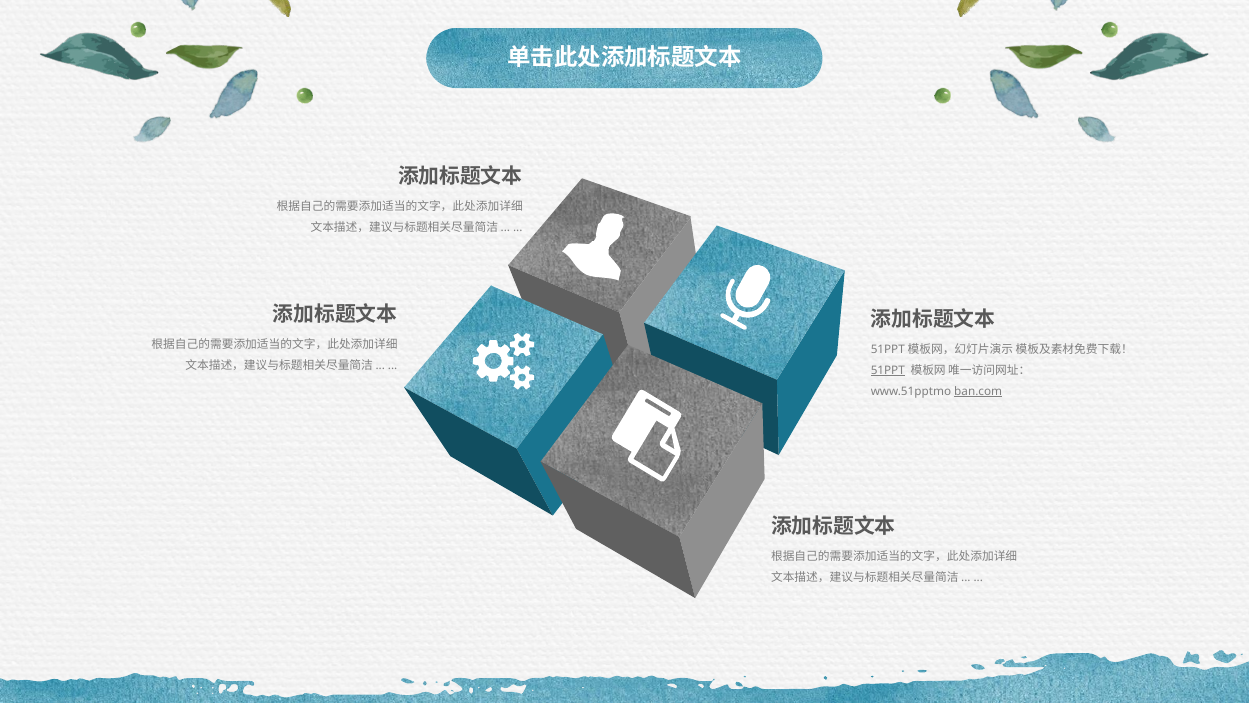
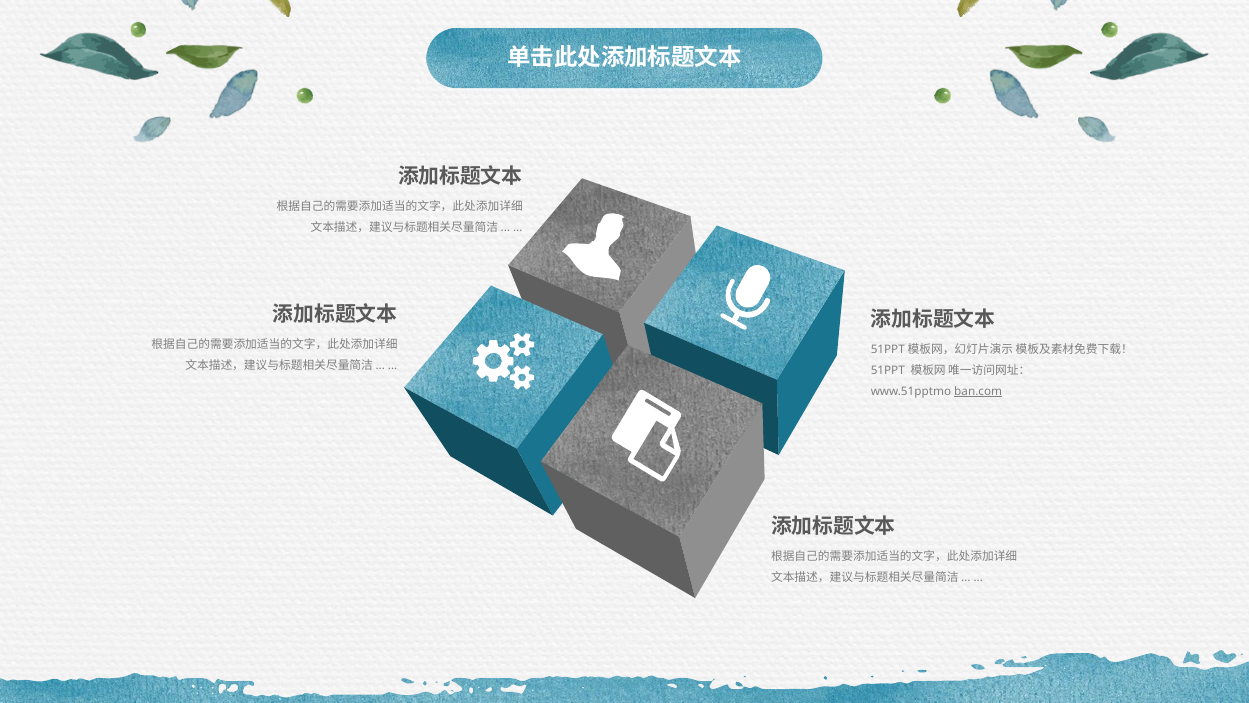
51PPT underline: present -> none
